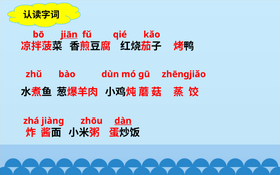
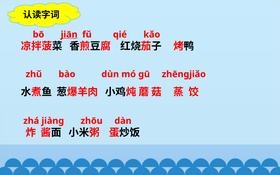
dàn underline: present -> none
